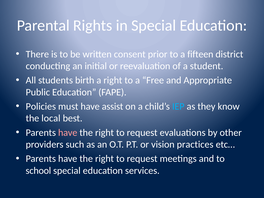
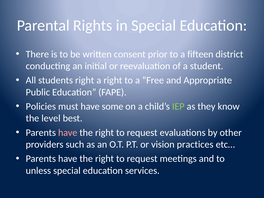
students birth: birth -> right
assist: assist -> some
IEP colour: light blue -> light green
local: local -> level
school: school -> unless
